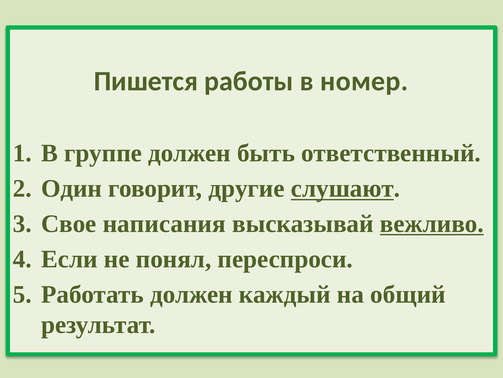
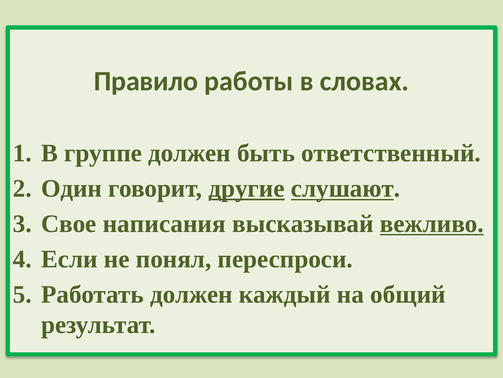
Пишется: Пишется -> Правило
номер: номер -> словах
другие underline: none -> present
